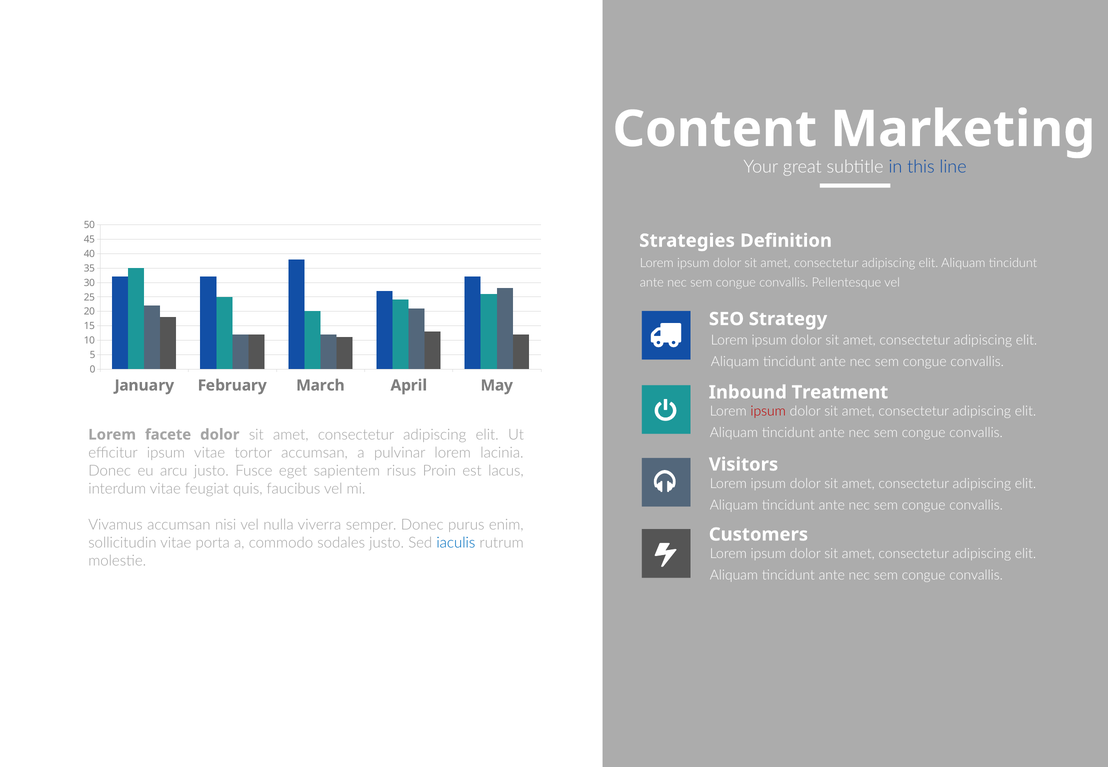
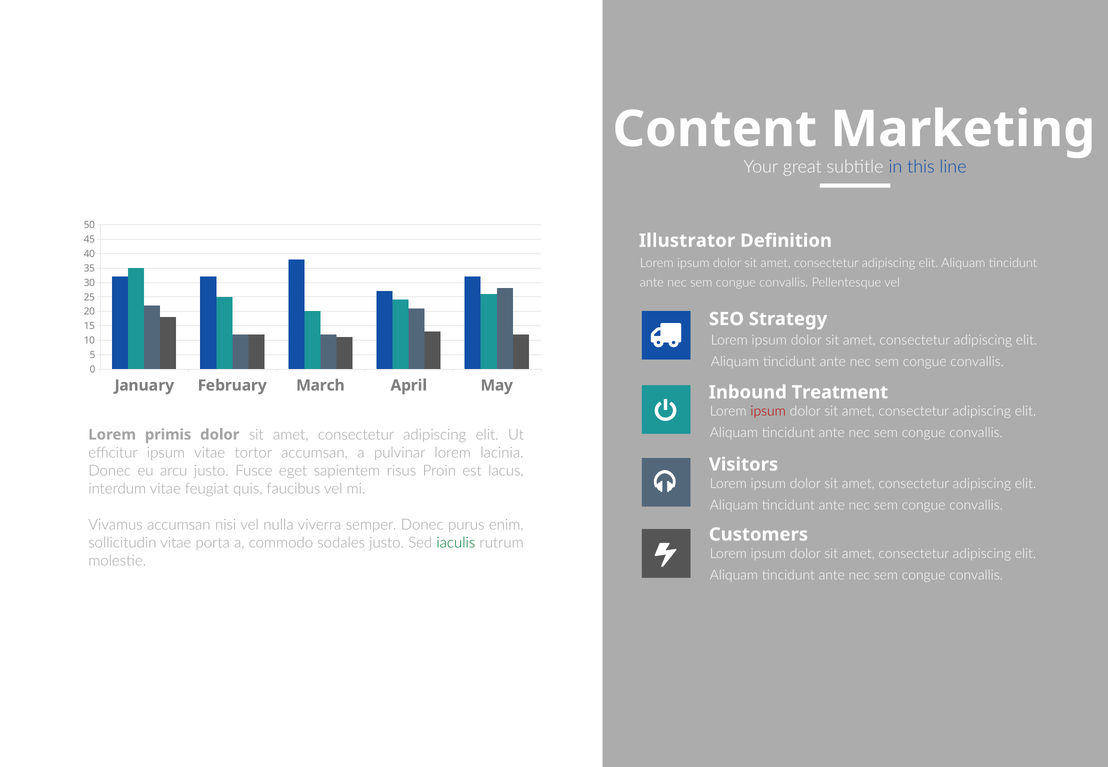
Strategies: Strategies -> Illustrator
facete: facete -> primis
iaculis colour: blue -> green
